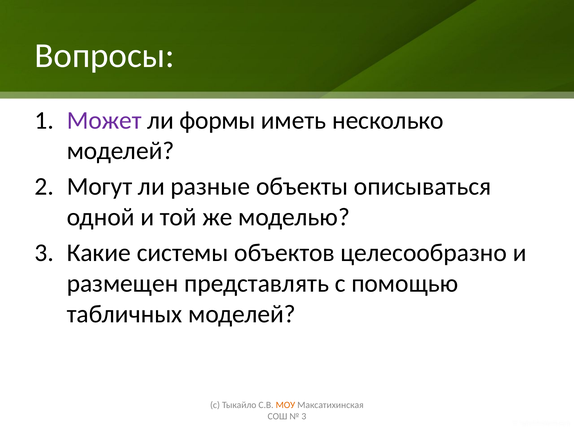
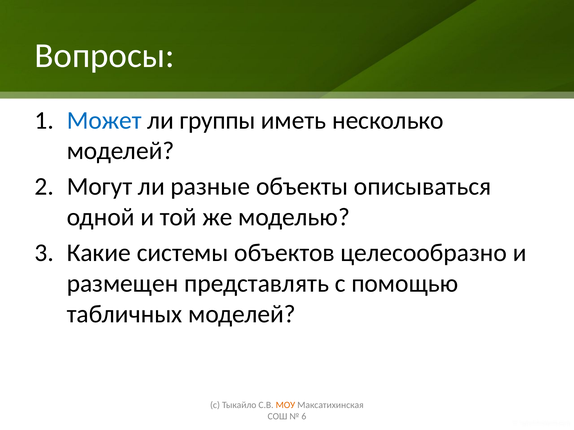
Может colour: purple -> blue
формы: формы -> группы
3 at (304, 417): 3 -> 6
